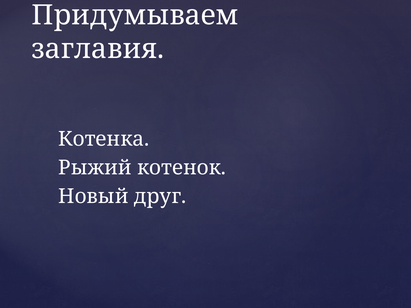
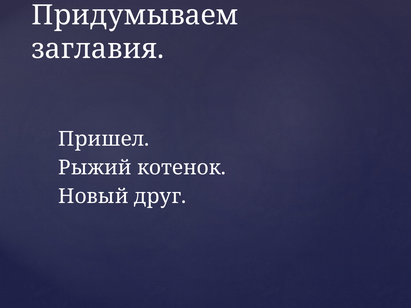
Котенка: Котенка -> Пришел
